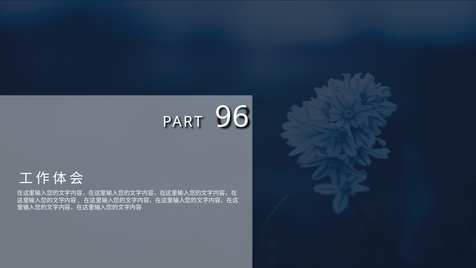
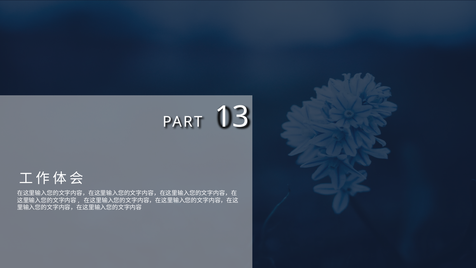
96: 96 -> 13
